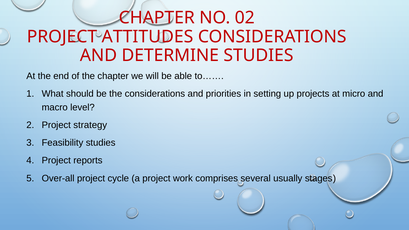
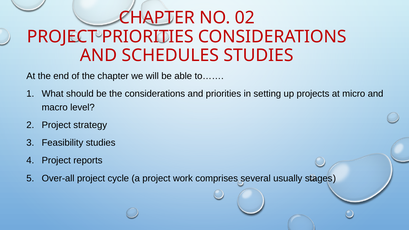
PROJECT ATTITUDES: ATTITUDES -> PRIORITIES
DETERMINE: DETERMINE -> SCHEDULES
